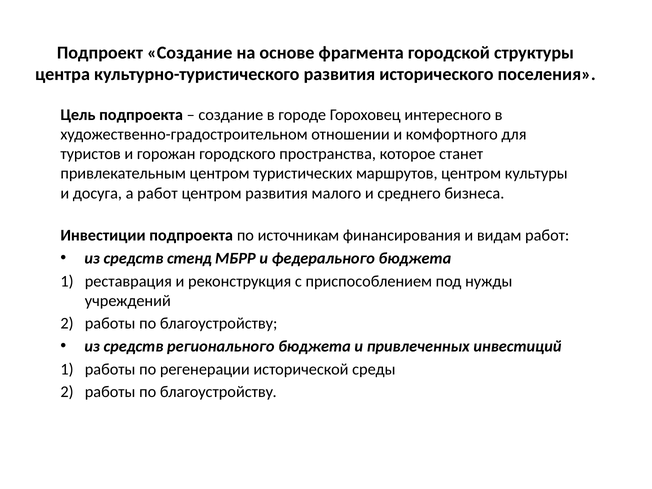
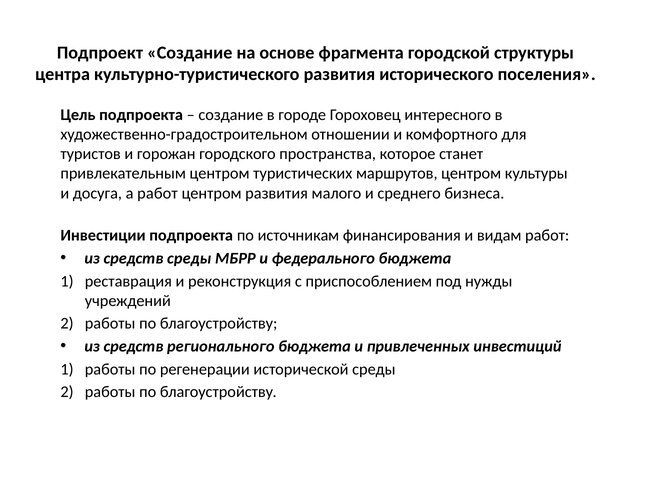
средств стенд: стенд -> среды
